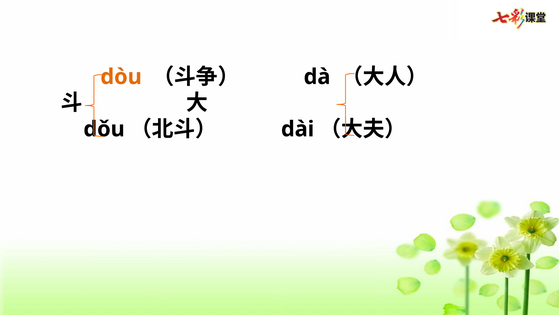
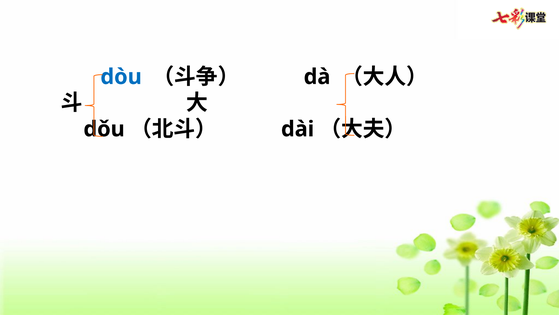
dòu colour: orange -> blue
